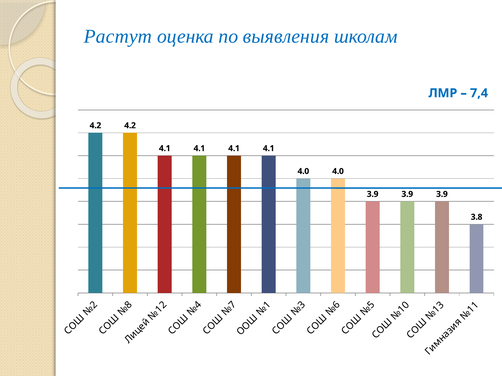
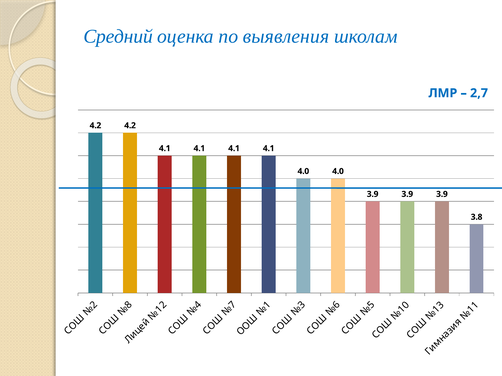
Растут: Растут -> Средний
7,4: 7,4 -> 2,7
